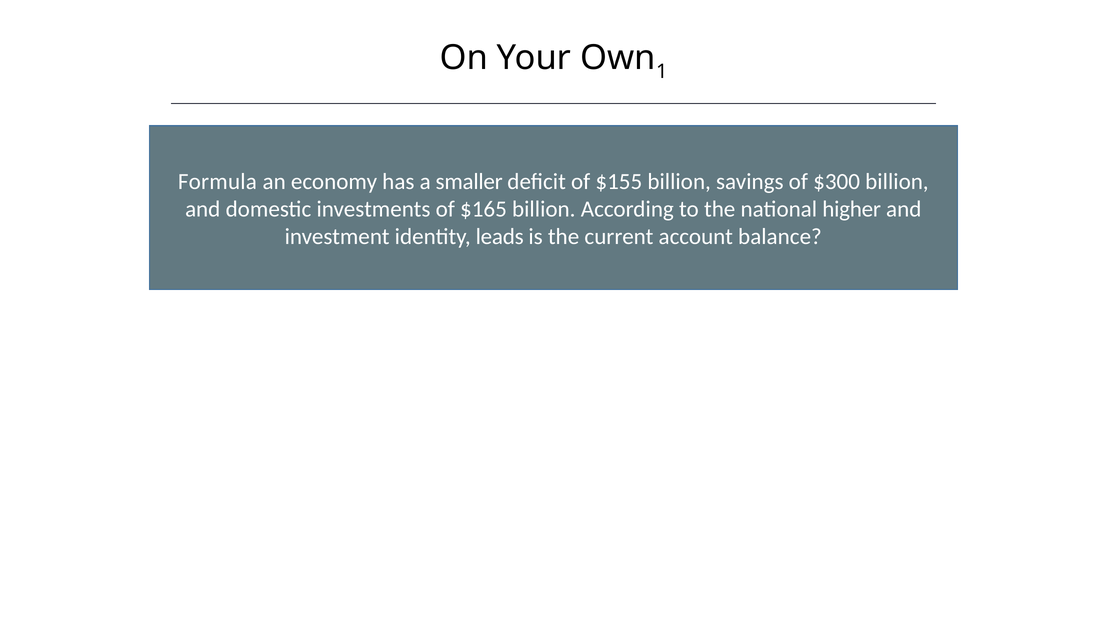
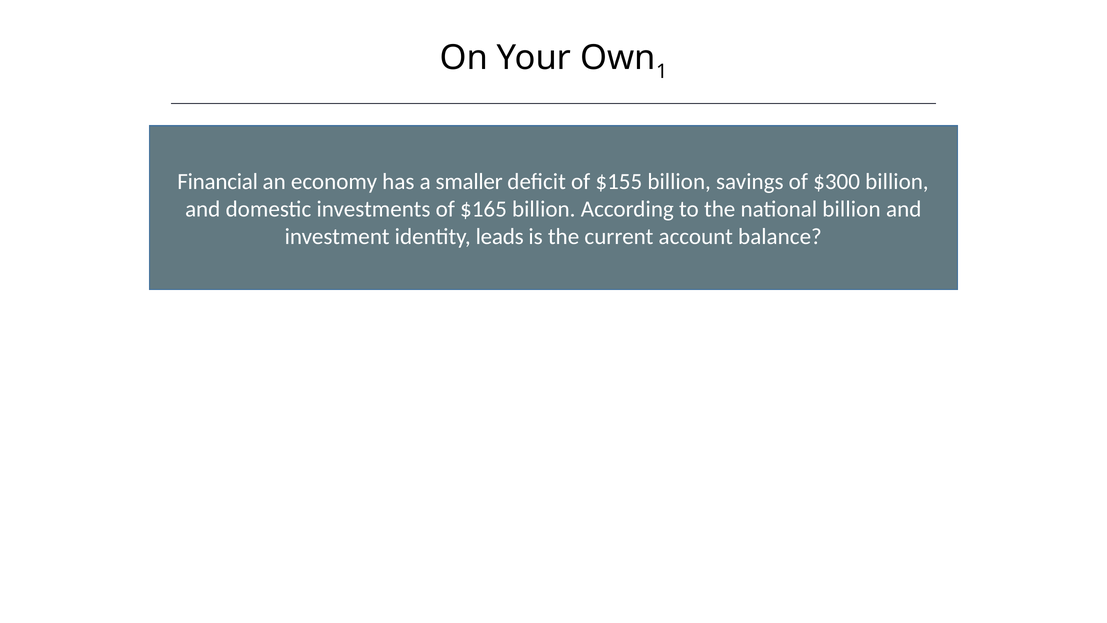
Formula: Formula -> Financial
national higher: higher -> billion
